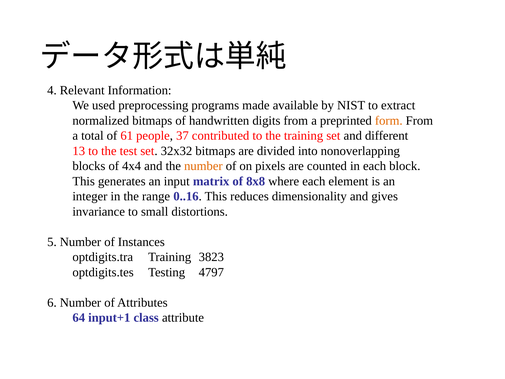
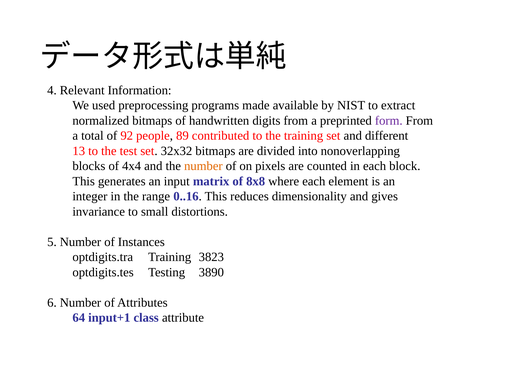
form colour: orange -> purple
61: 61 -> 92
37: 37 -> 89
4797: 4797 -> 3890
